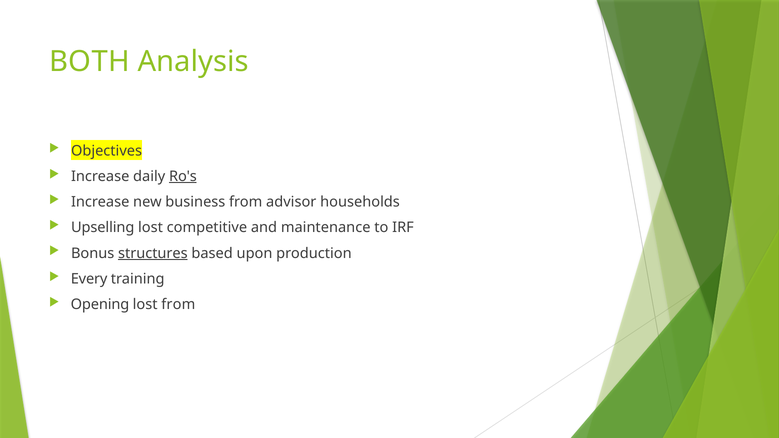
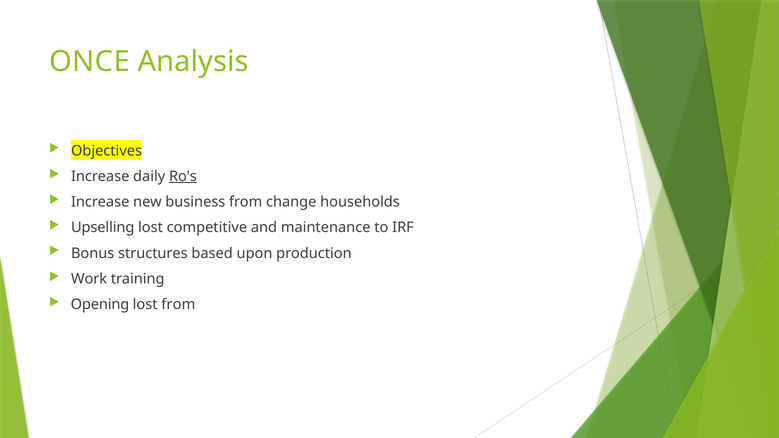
BOTH: BOTH -> ONCE
advisor: advisor -> change
structures underline: present -> none
Every: Every -> Work
